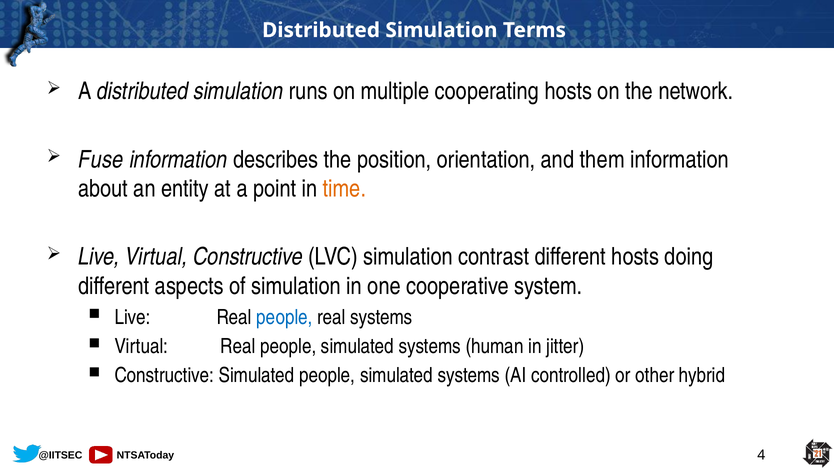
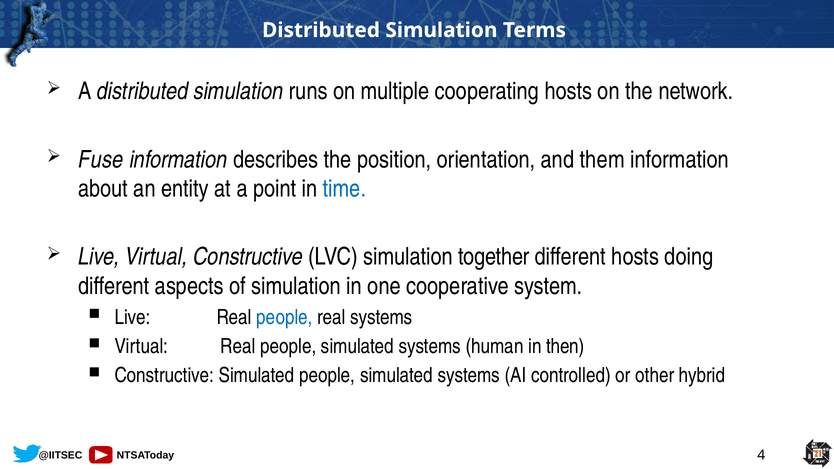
time colour: orange -> blue
contrast: contrast -> together
jitter: jitter -> then
